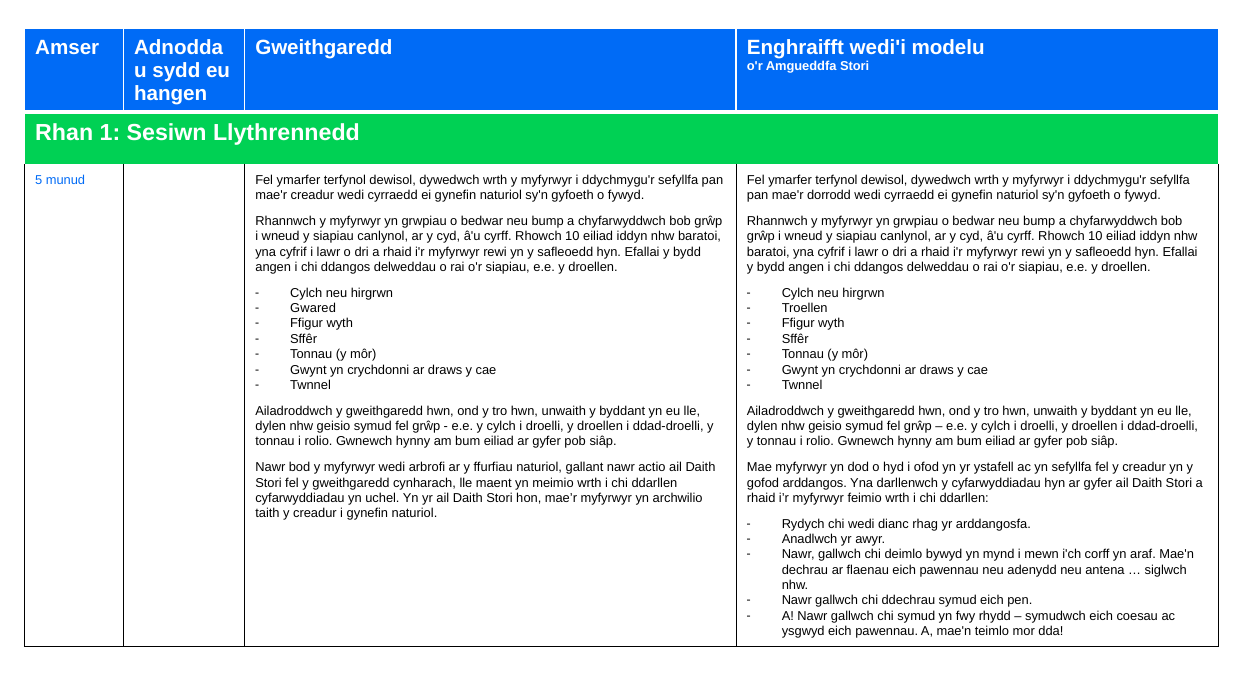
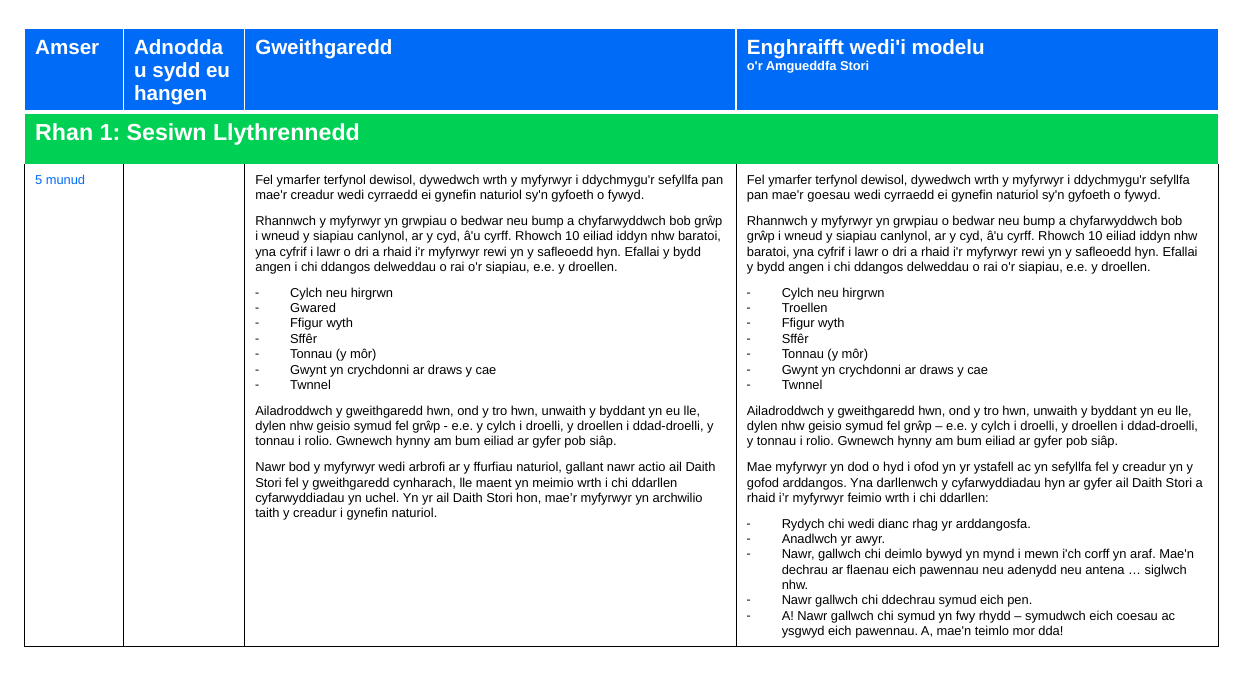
dorrodd: dorrodd -> goesau
